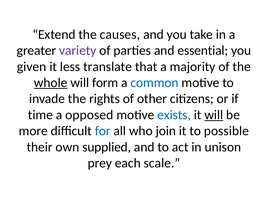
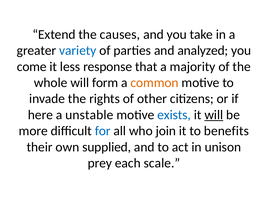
variety colour: purple -> blue
essential: essential -> analyzed
given: given -> come
translate: translate -> response
whole underline: present -> none
common colour: blue -> orange
time: time -> here
opposed: opposed -> unstable
possible: possible -> benefits
